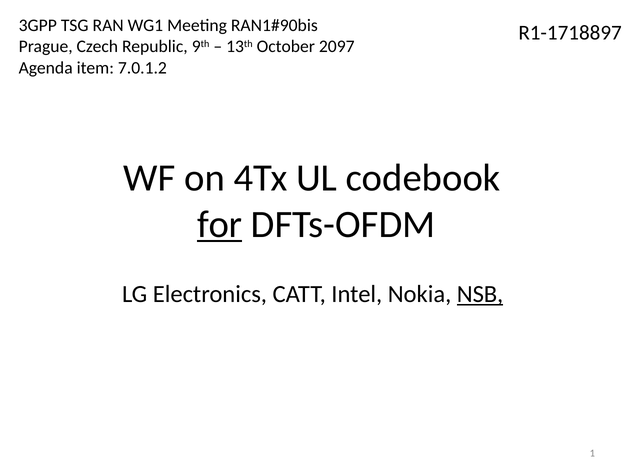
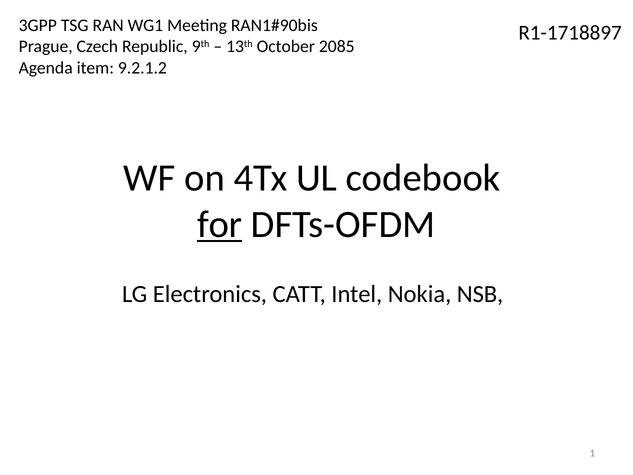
2097: 2097 -> 2085
7.0.1.2: 7.0.1.2 -> 9.2.1.2
NSB underline: present -> none
